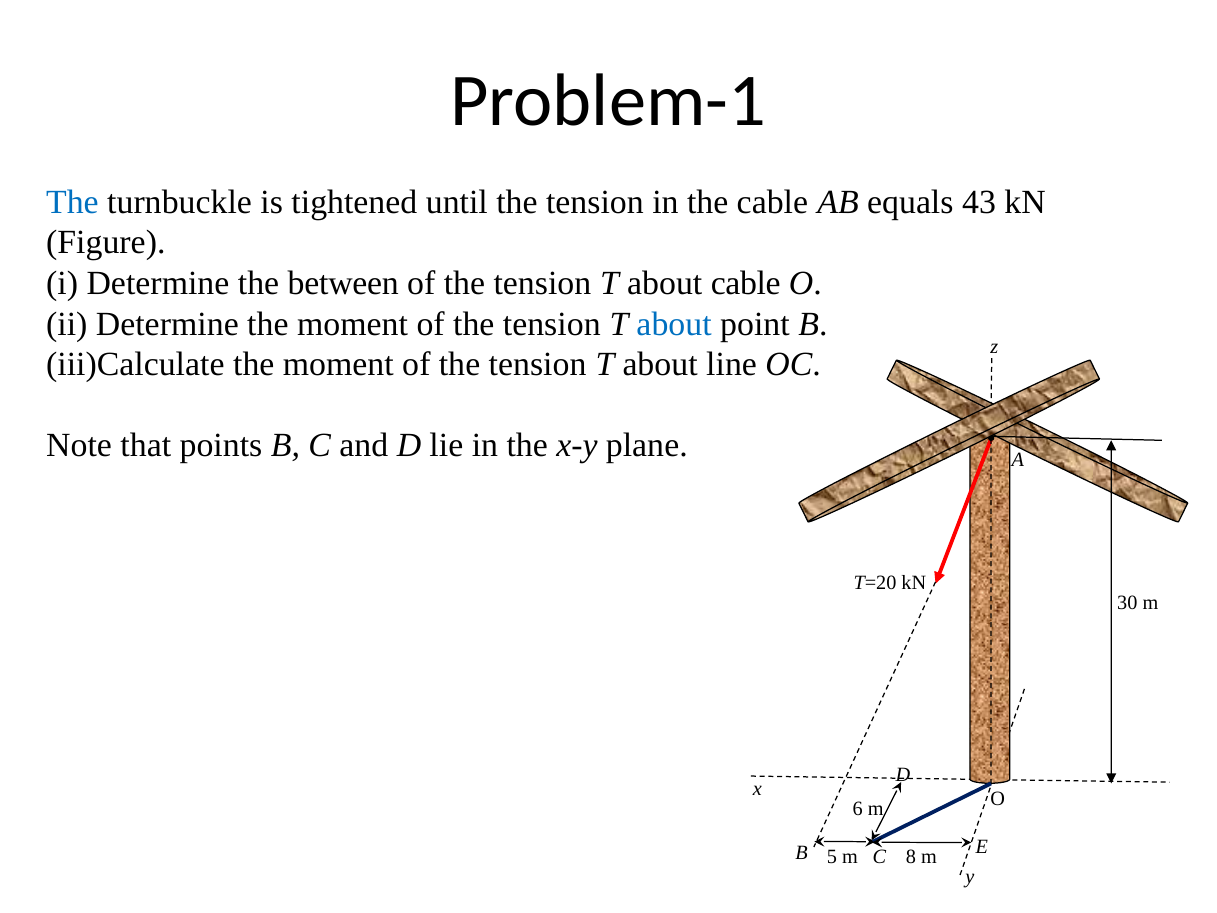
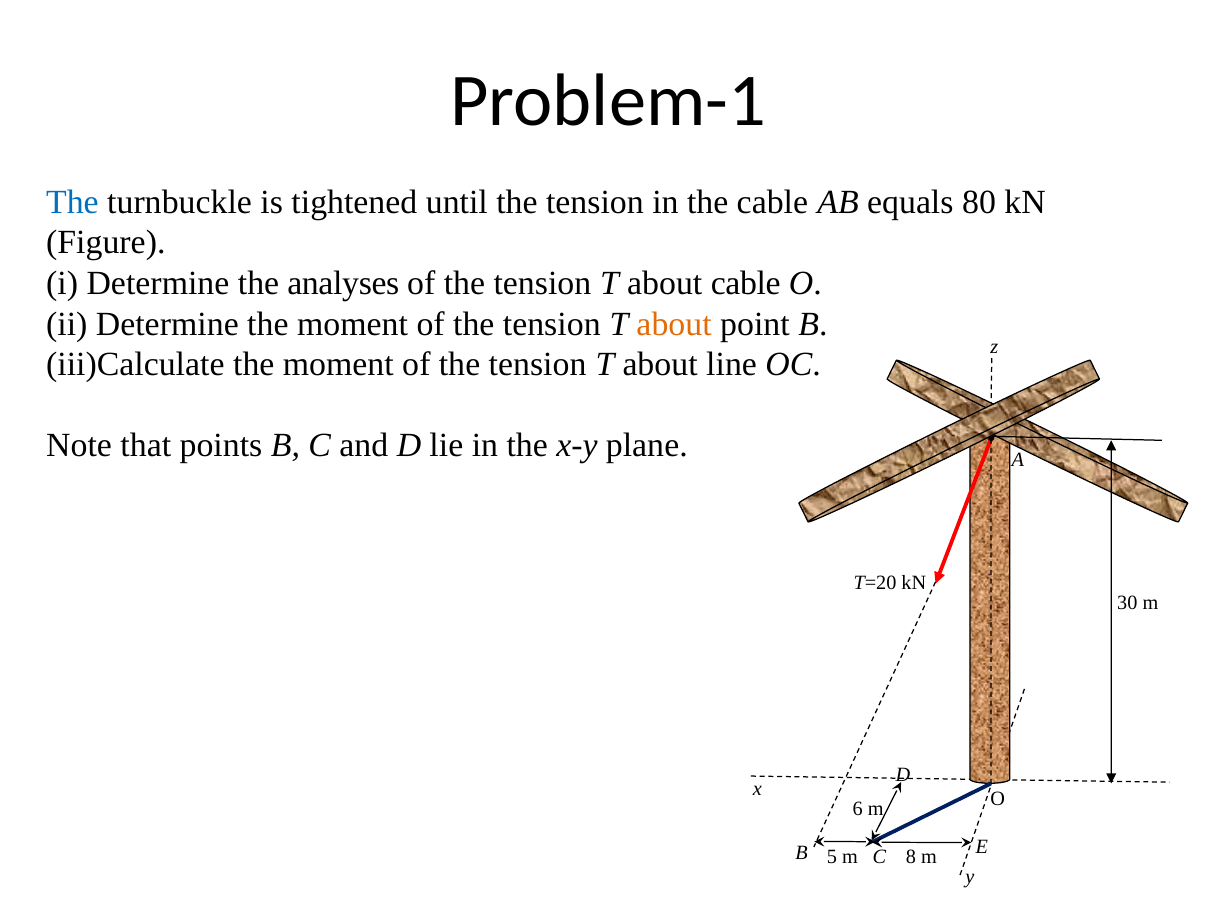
43: 43 -> 80
between: between -> analyses
about at (674, 324) colour: blue -> orange
